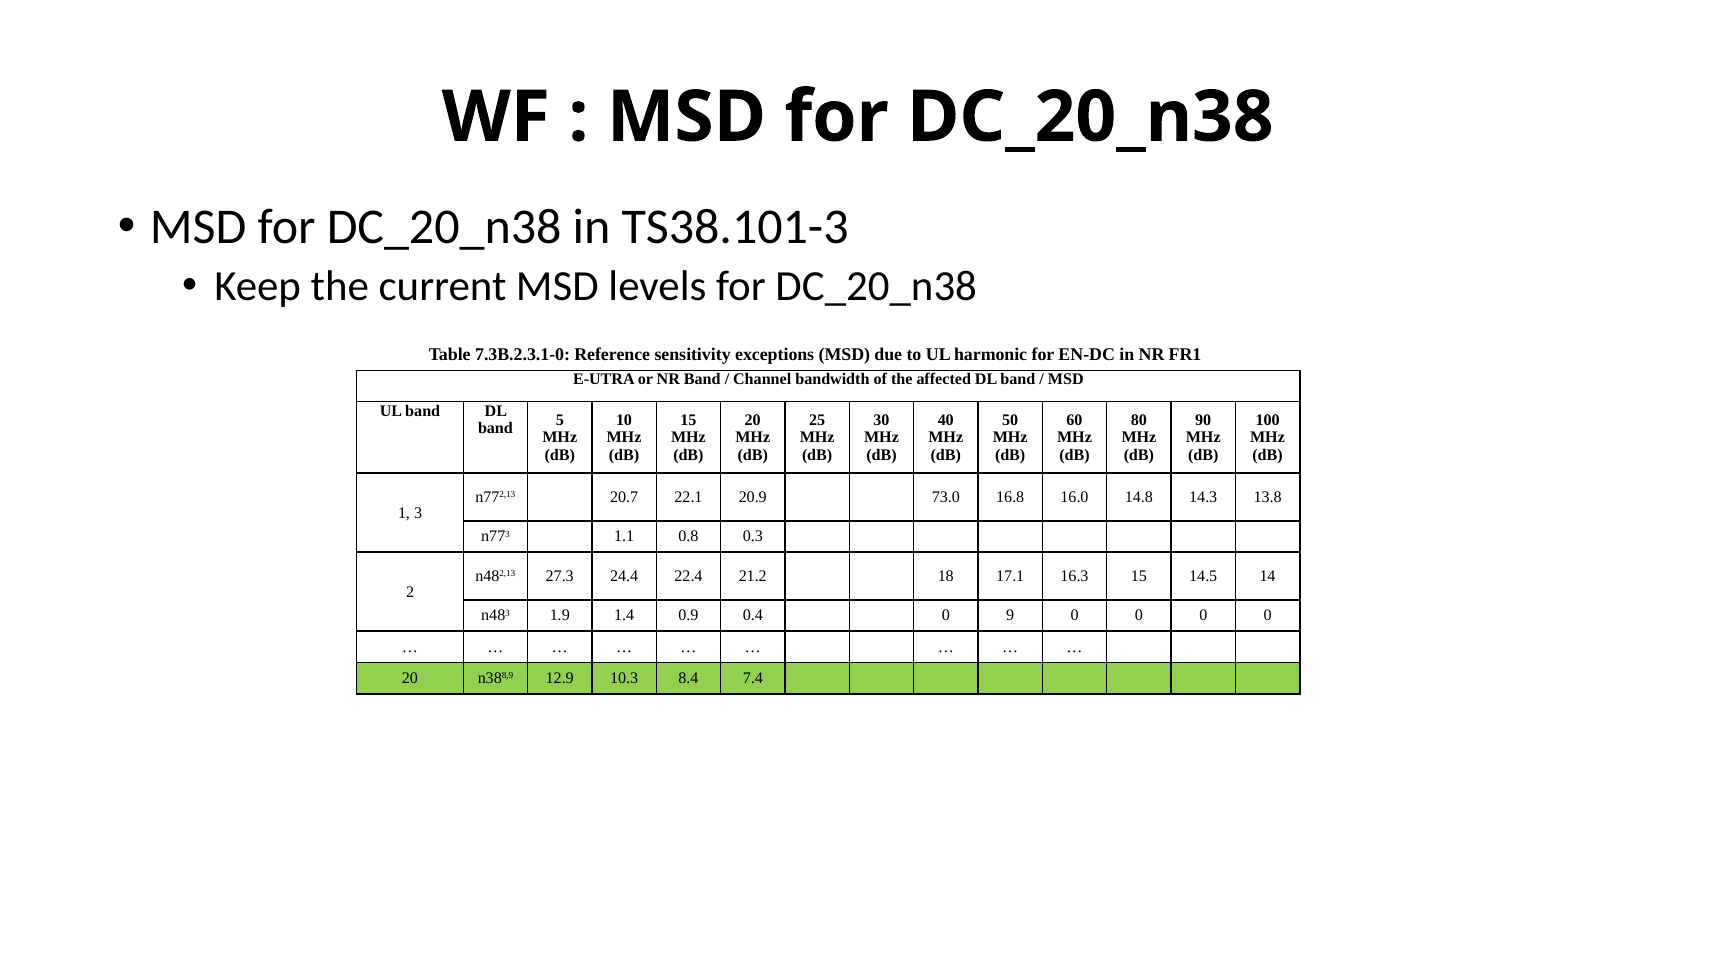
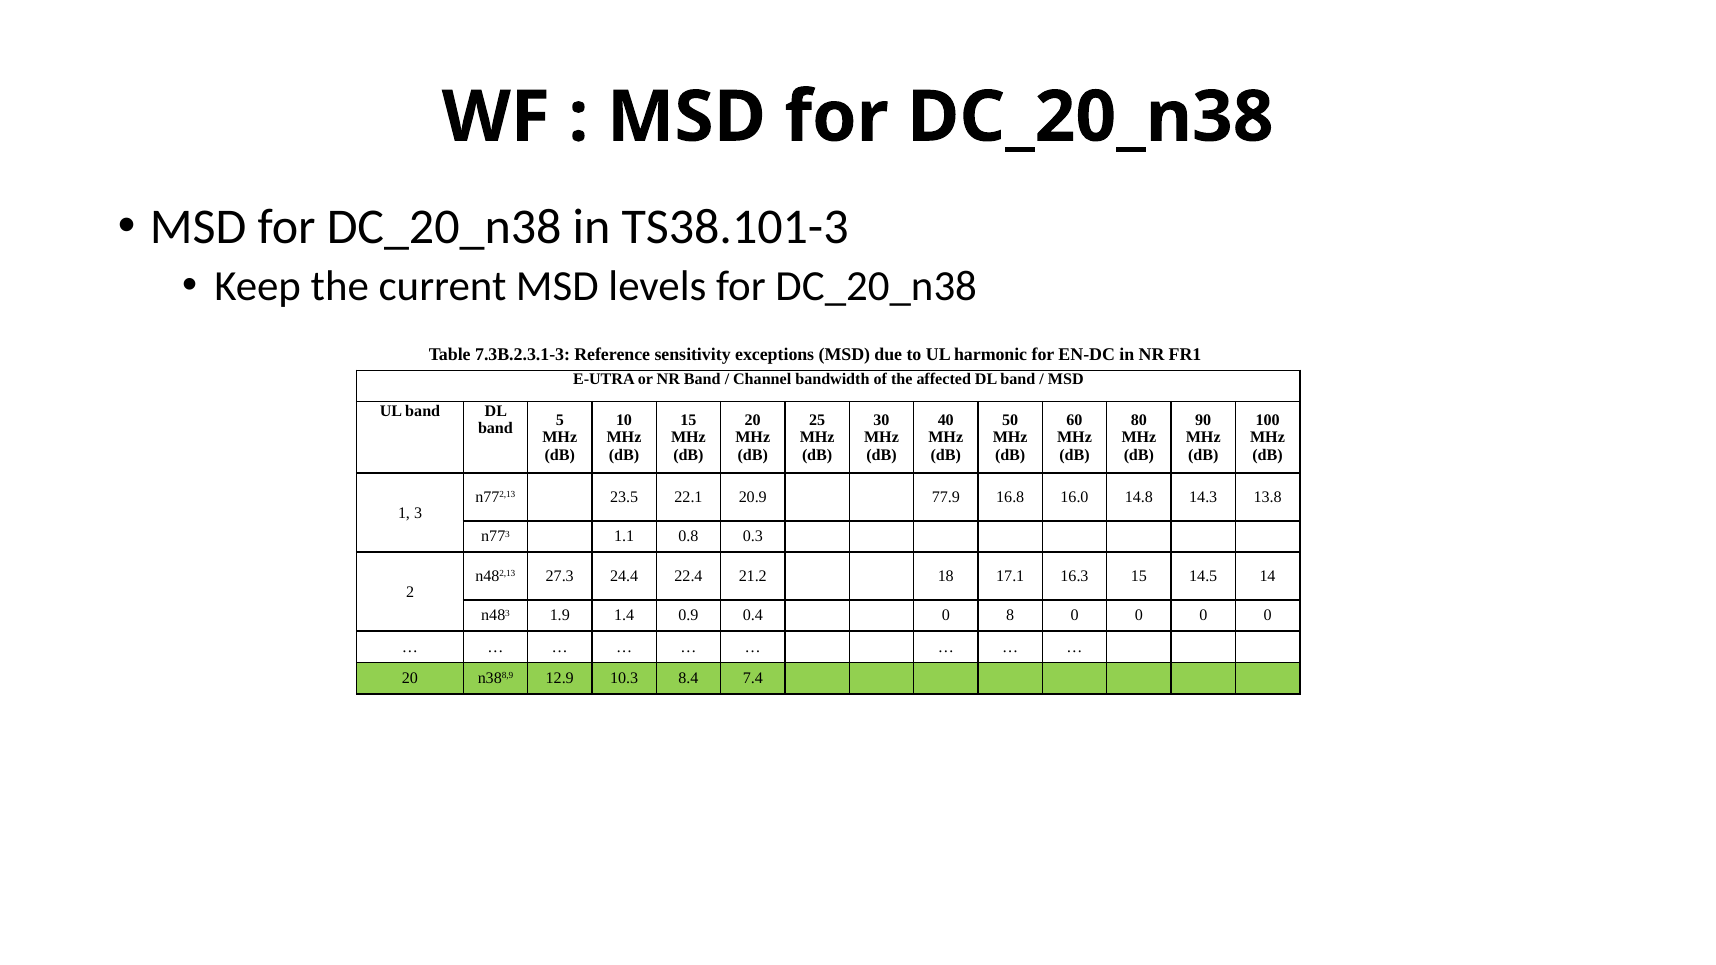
7.3B.2.3.1-0: 7.3B.2.3.1-0 -> 7.3B.2.3.1-3
20.7: 20.7 -> 23.5
73.0: 73.0 -> 77.9
9: 9 -> 8
